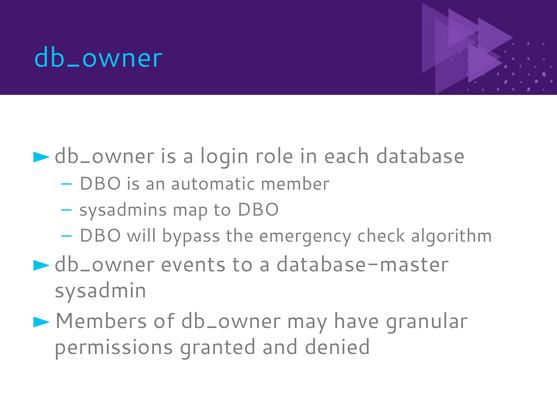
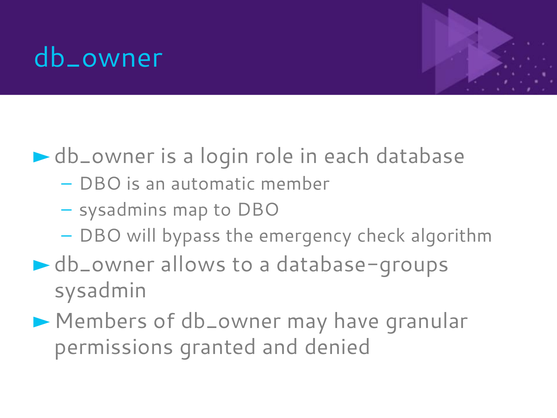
events: events -> allows
database-master: database-master -> database-groups
